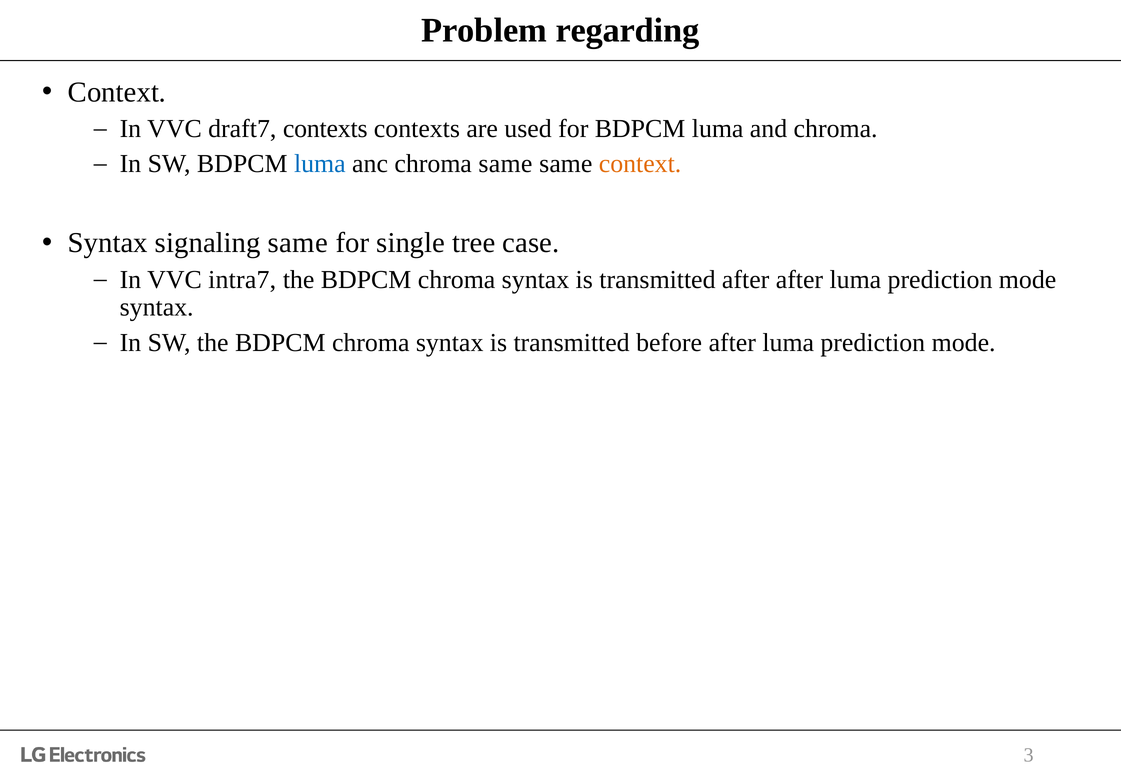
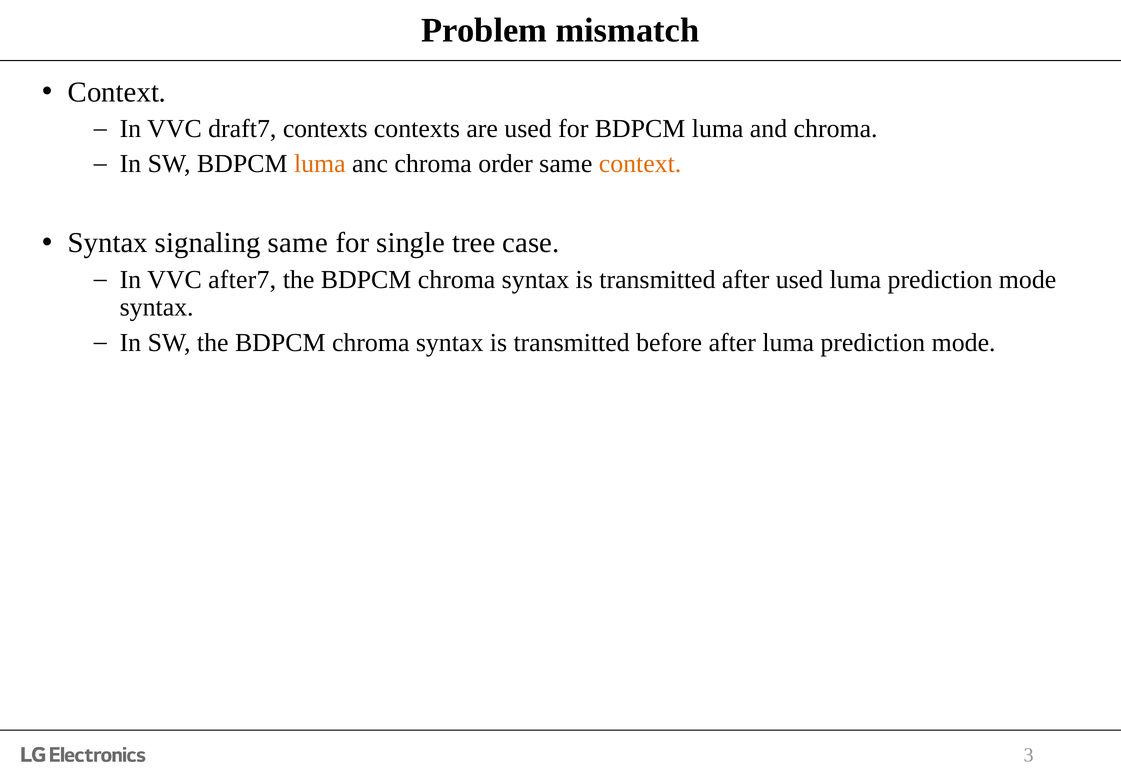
regarding: regarding -> mismatch
luma at (320, 164) colour: blue -> orange
chroma same: same -> order
intra7: intra7 -> after7
after after: after -> used
